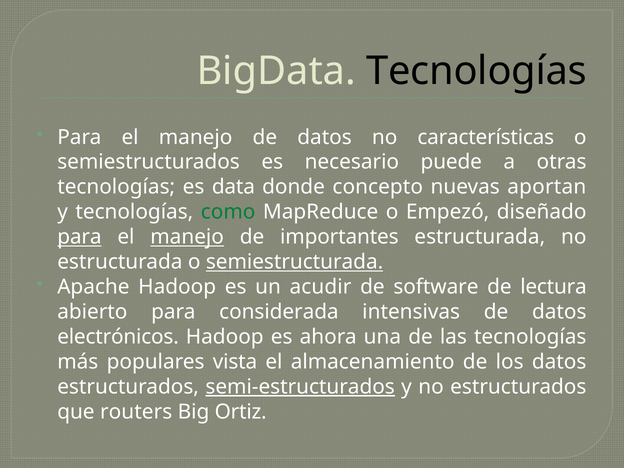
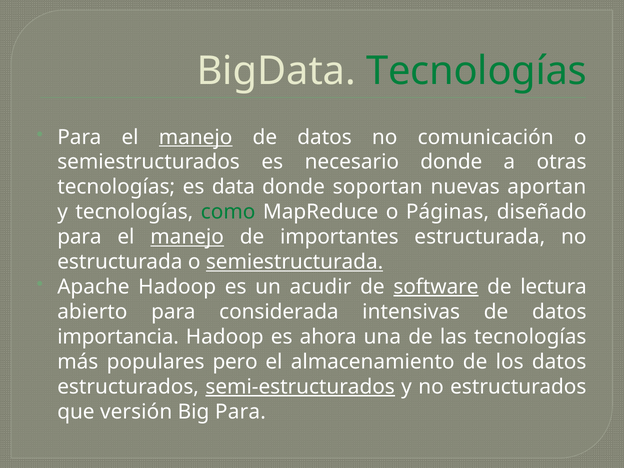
Tecnologías at (477, 71) colour: black -> green
manejo at (196, 137) underline: none -> present
características: características -> comunicación
necesario puede: puede -> donde
concepto: concepto -> soportan
Empezó: Empezó -> Páginas
para at (79, 237) underline: present -> none
software underline: none -> present
electrónicos: electrónicos -> importancia
vista: vista -> pero
routers: routers -> versión
Big Ortiz: Ortiz -> Para
